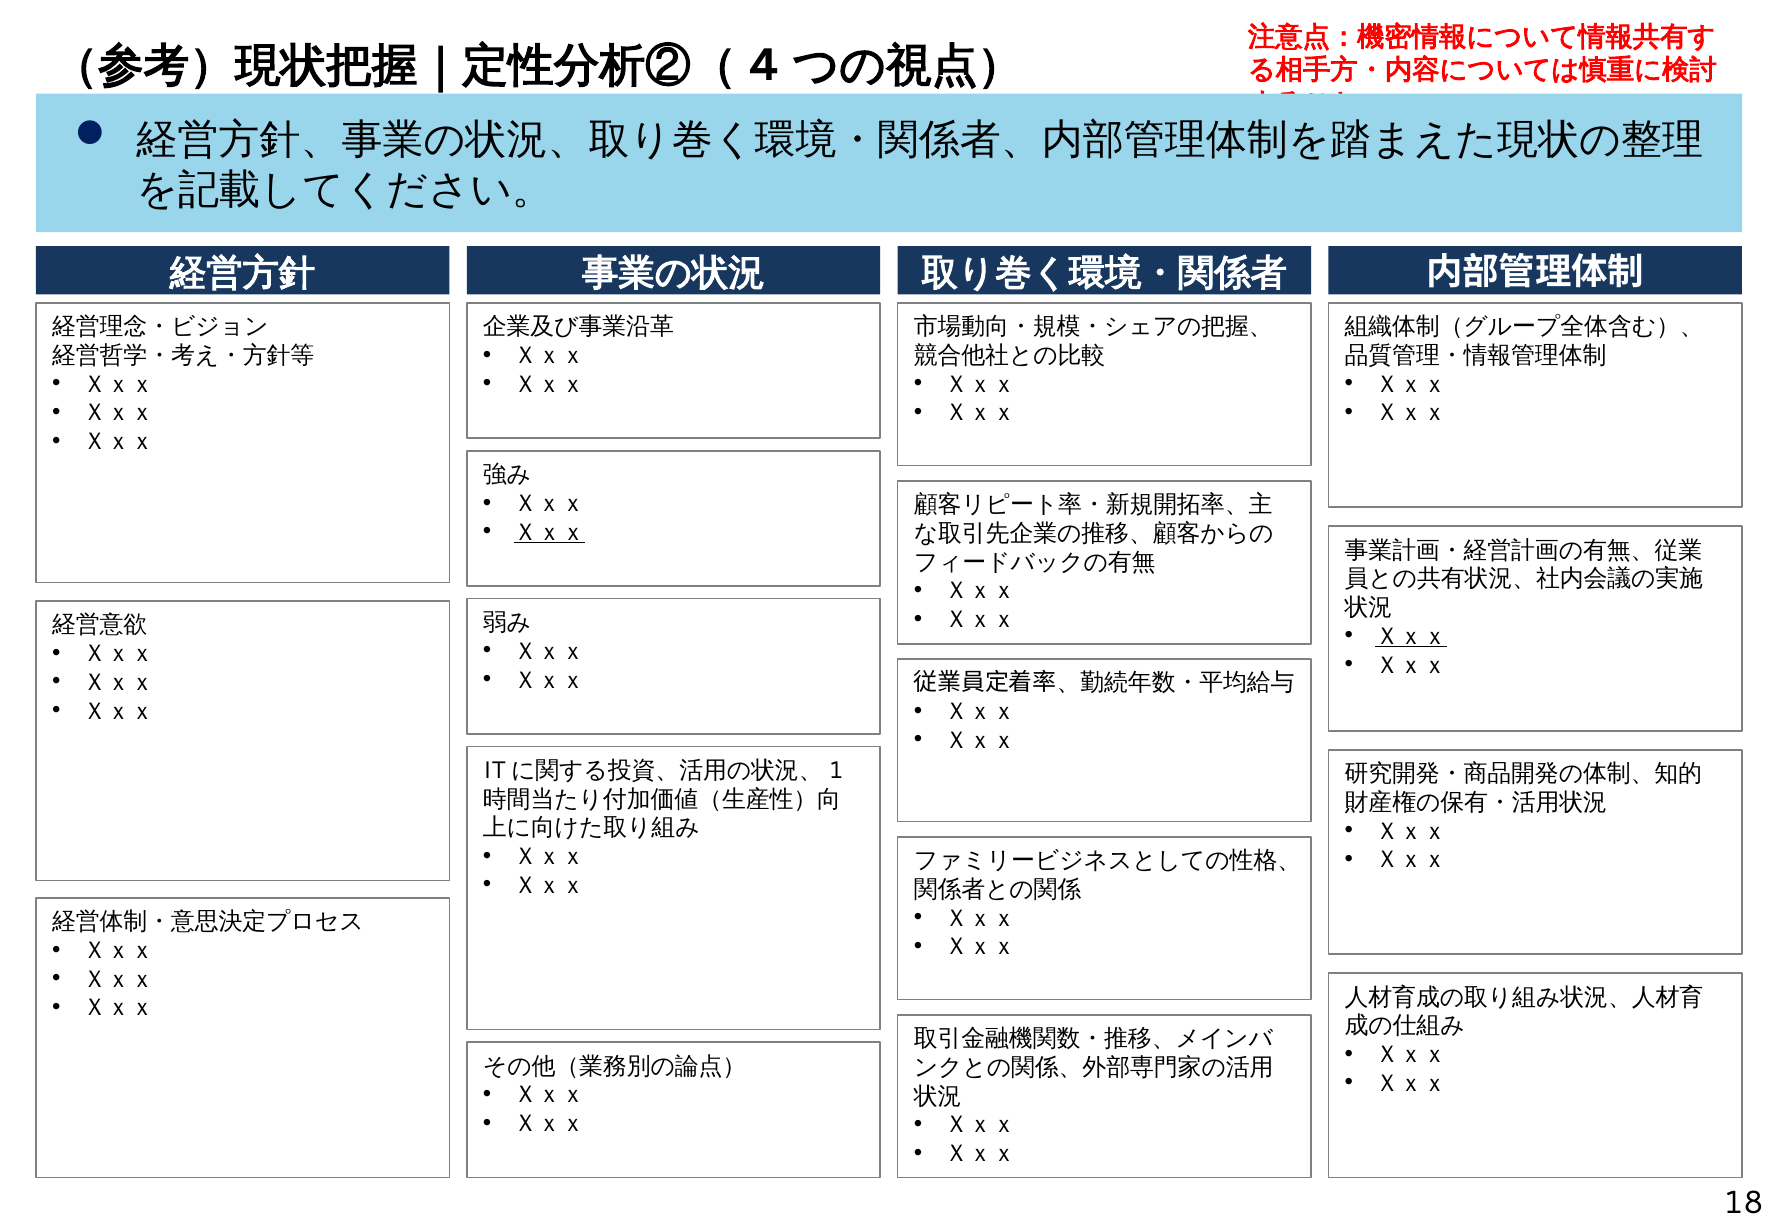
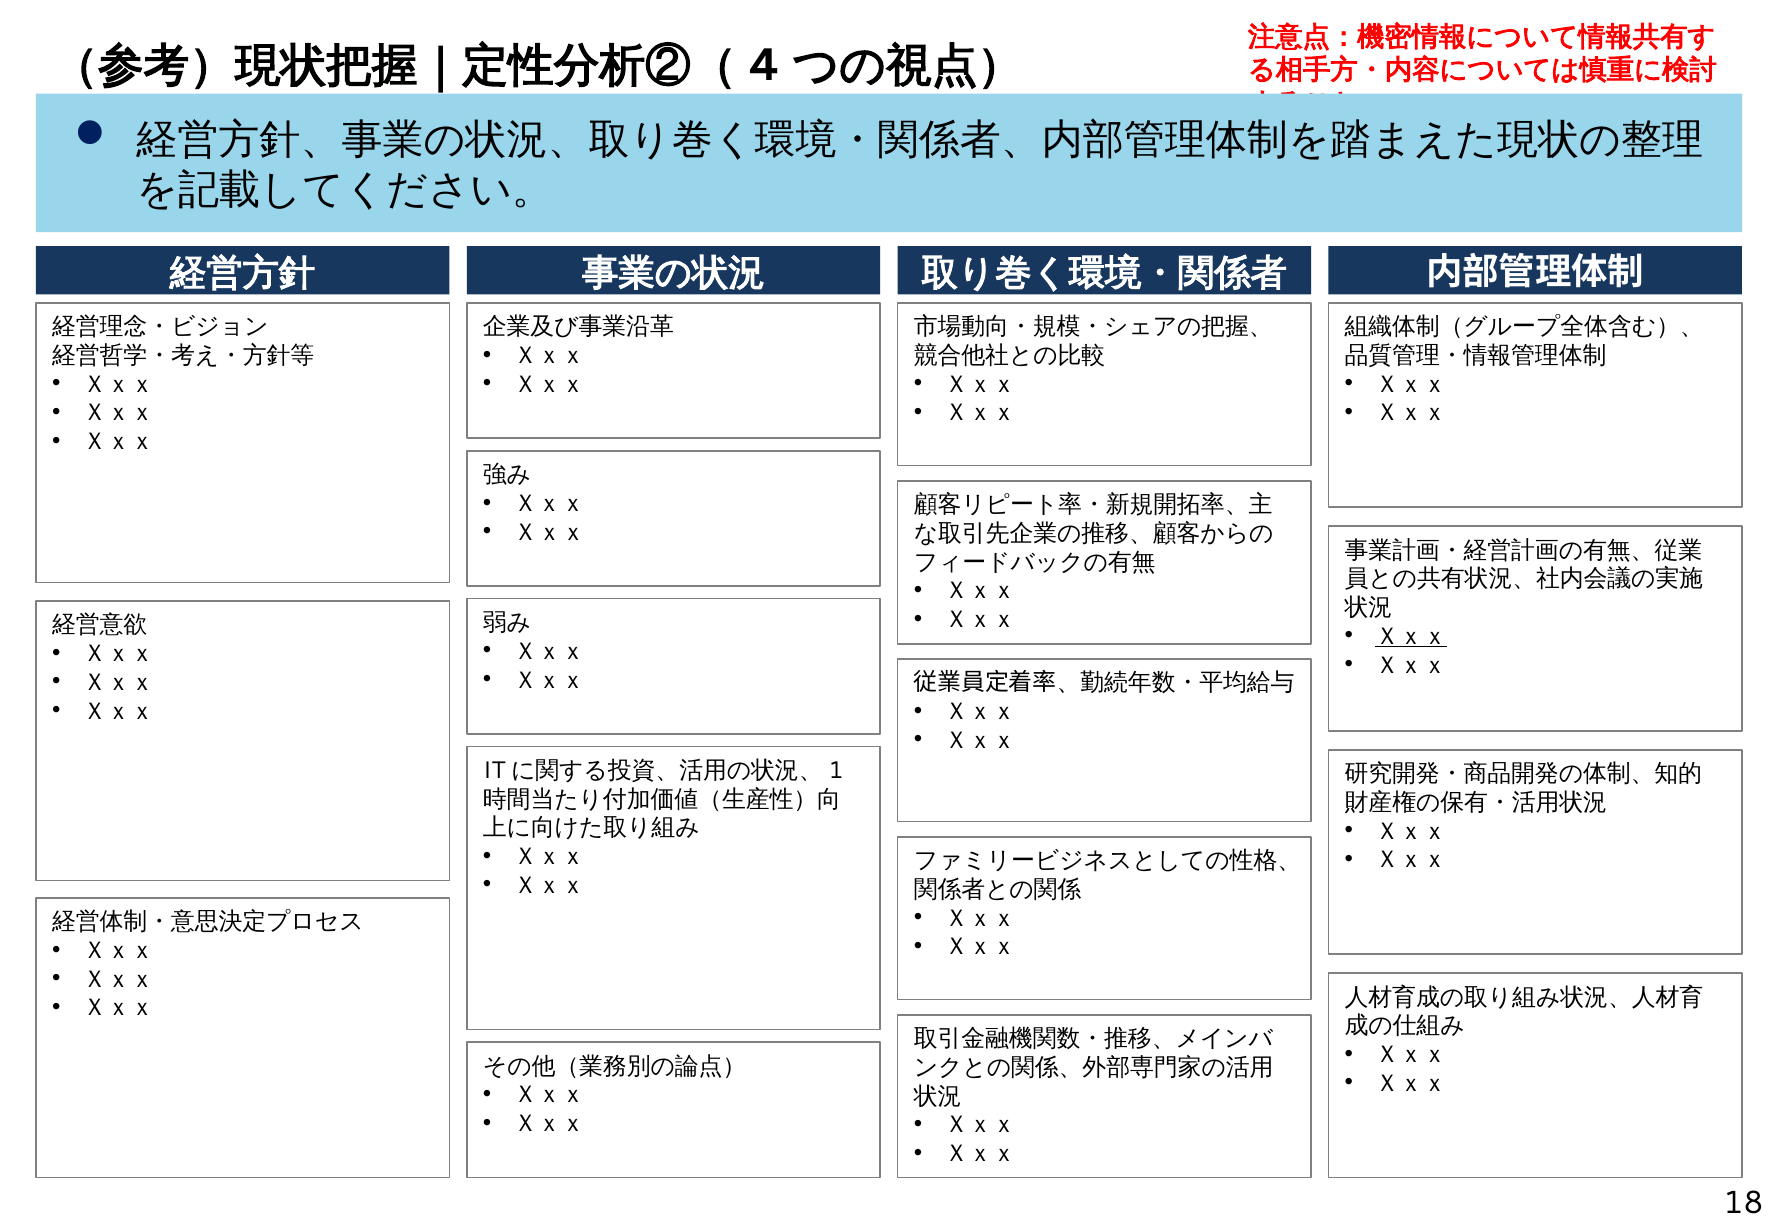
Ｘｘｘ at (549, 532) underline: present -> none
